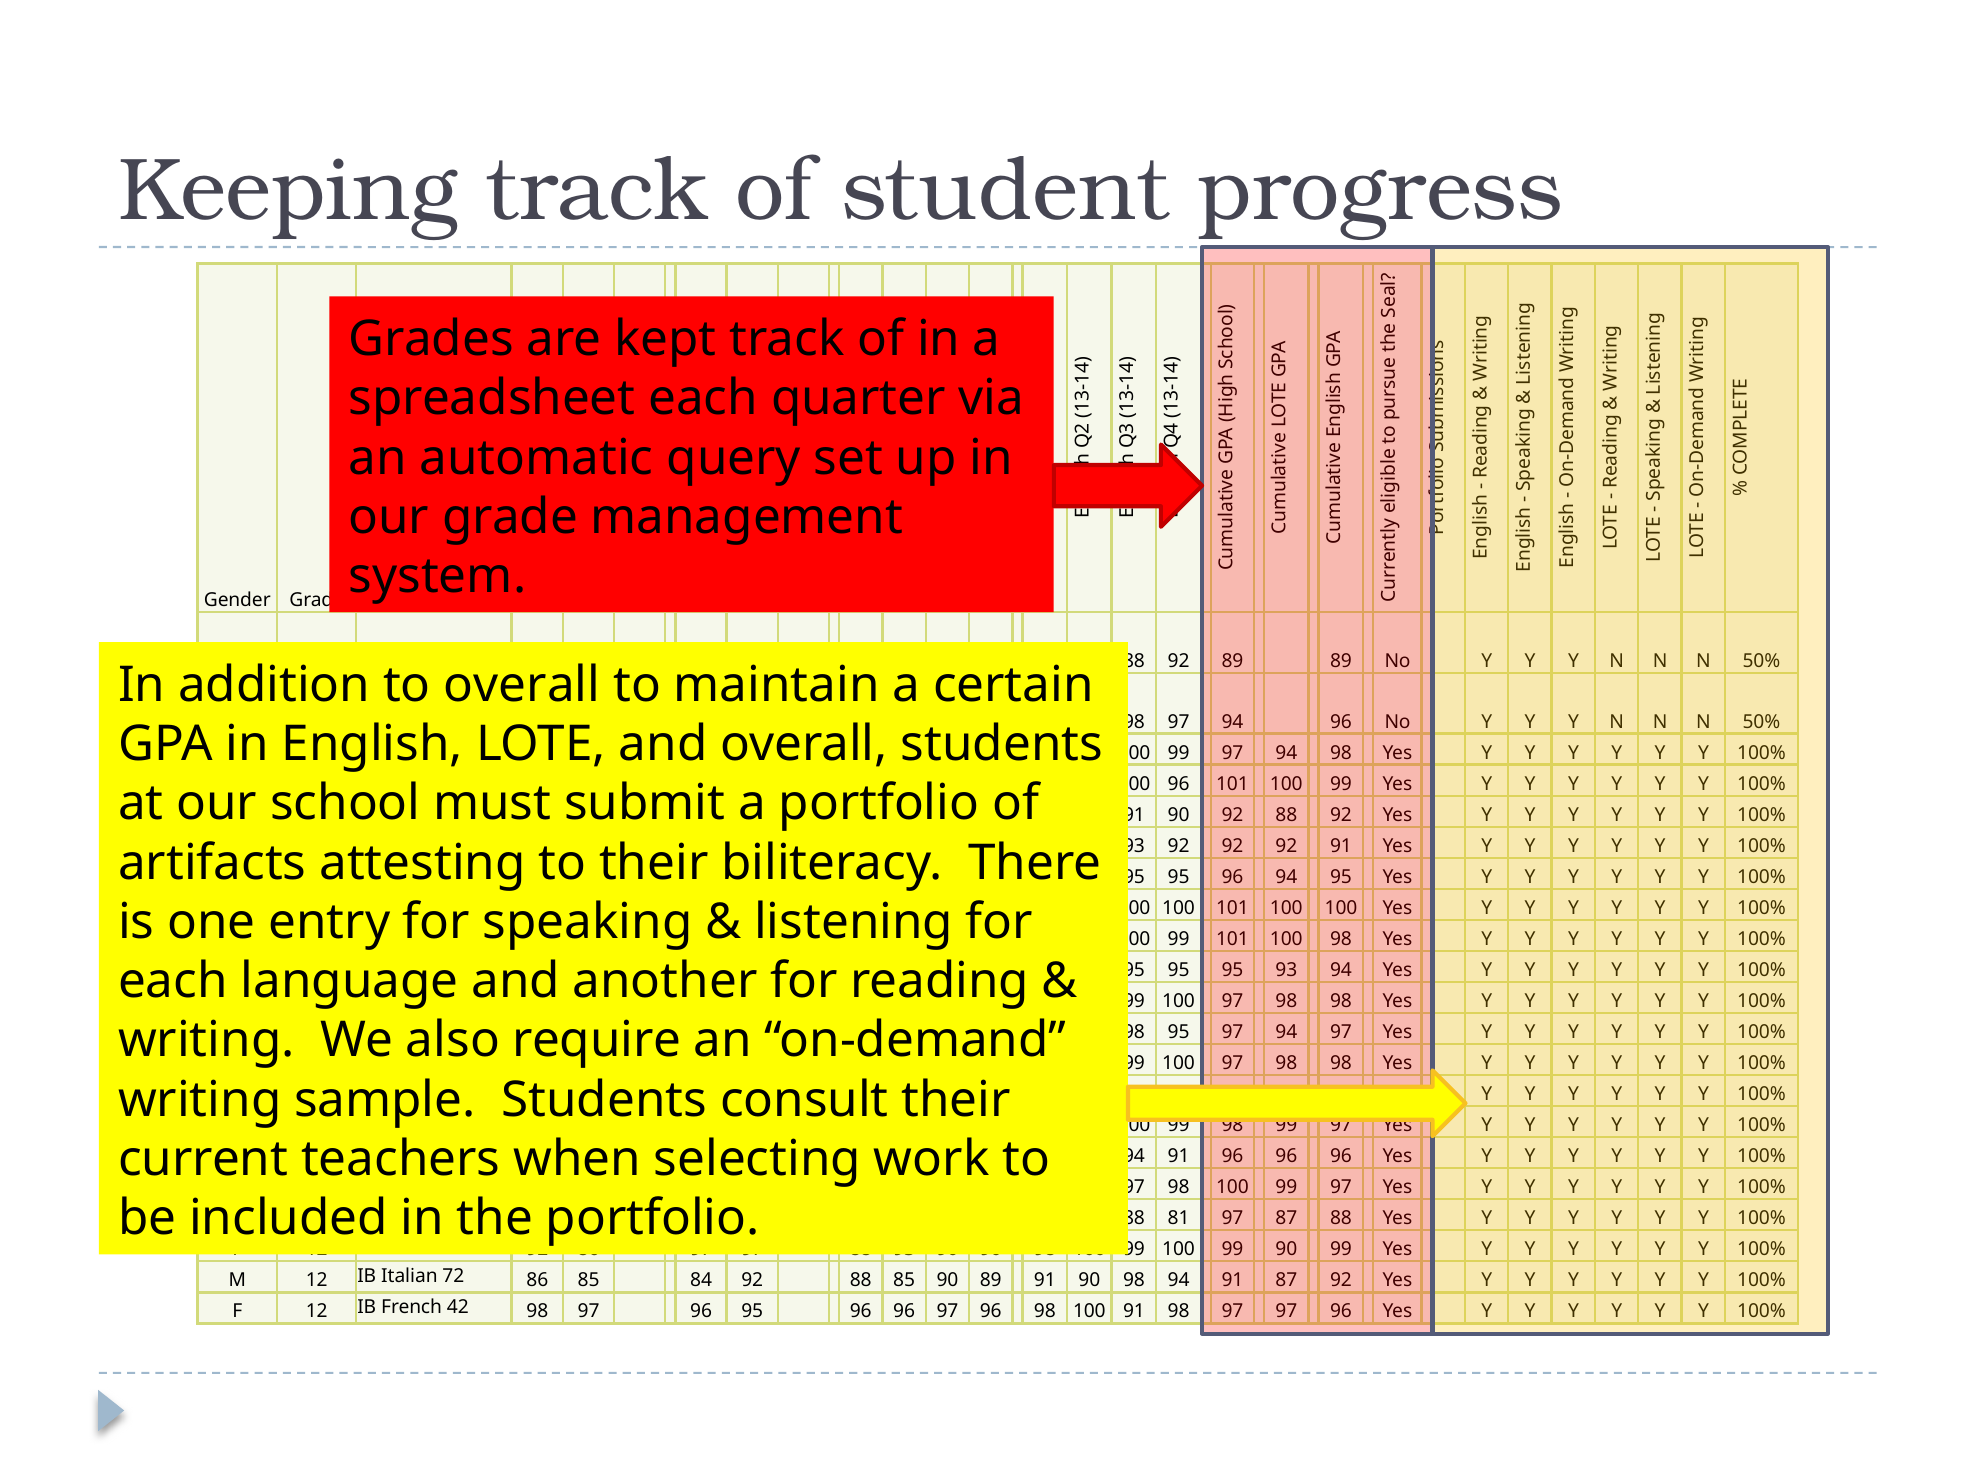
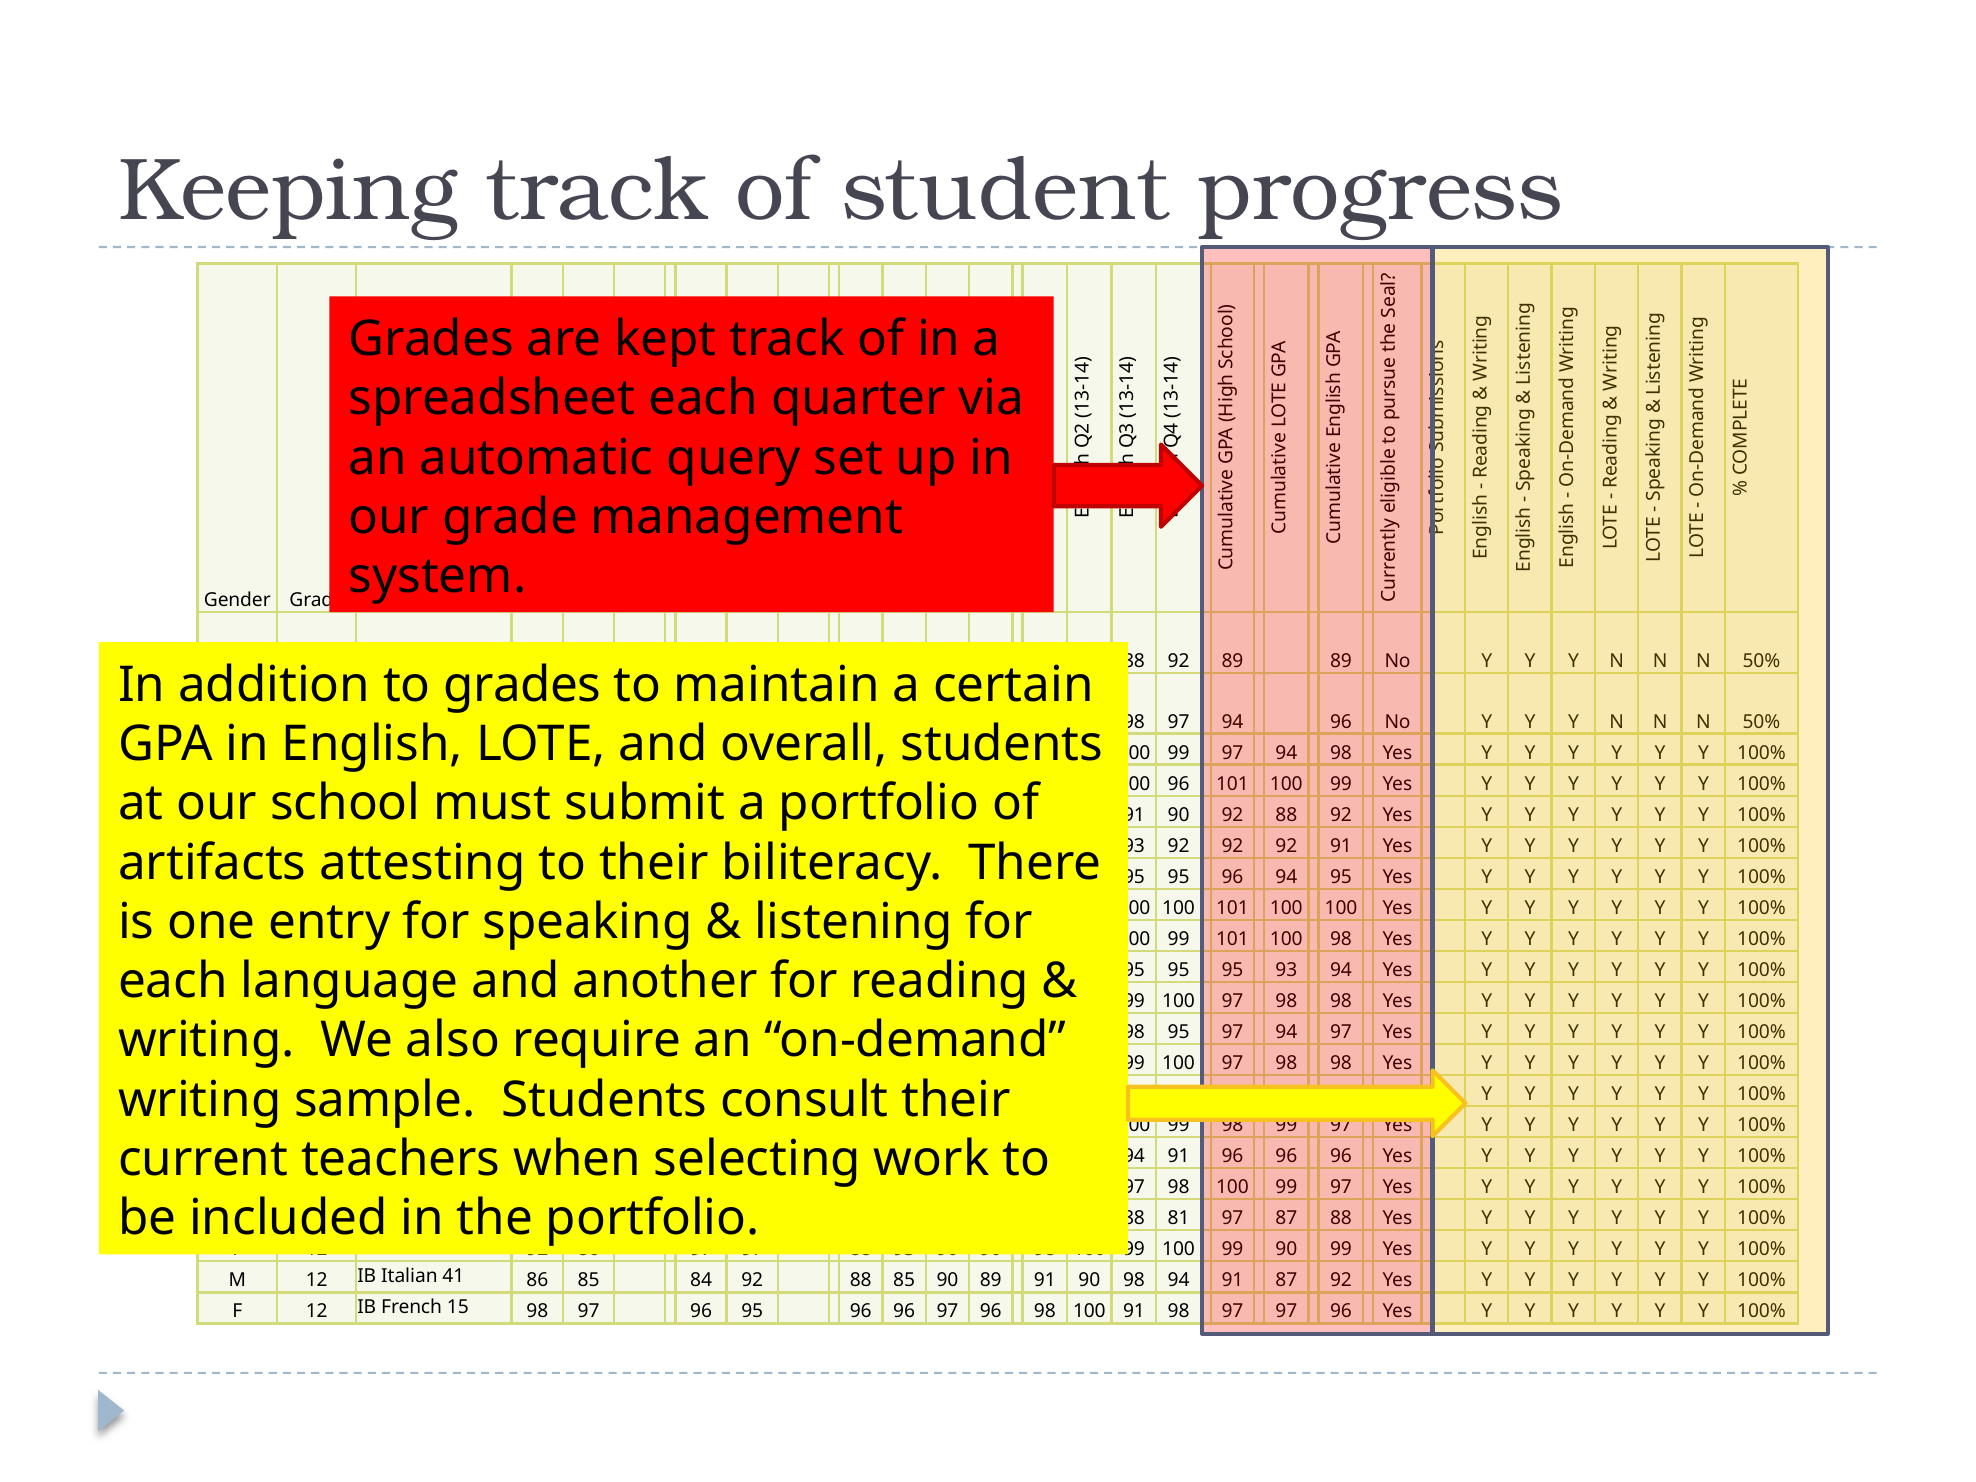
to overall: overall -> grades
72: 72 -> 41
42: 42 -> 15
